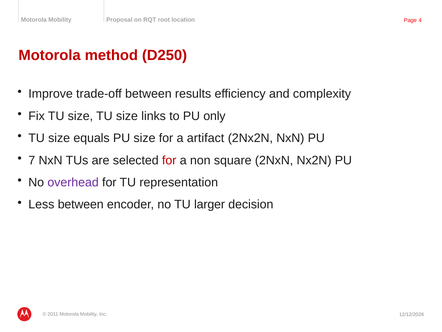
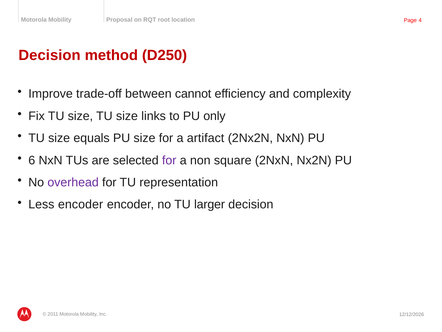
Motorola at (50, 55): Motorola -> Decision
results: results -> cannot
7: 7 -> 6
for at (169, 160) colour: red -> purple
Less between: between -> encoder
